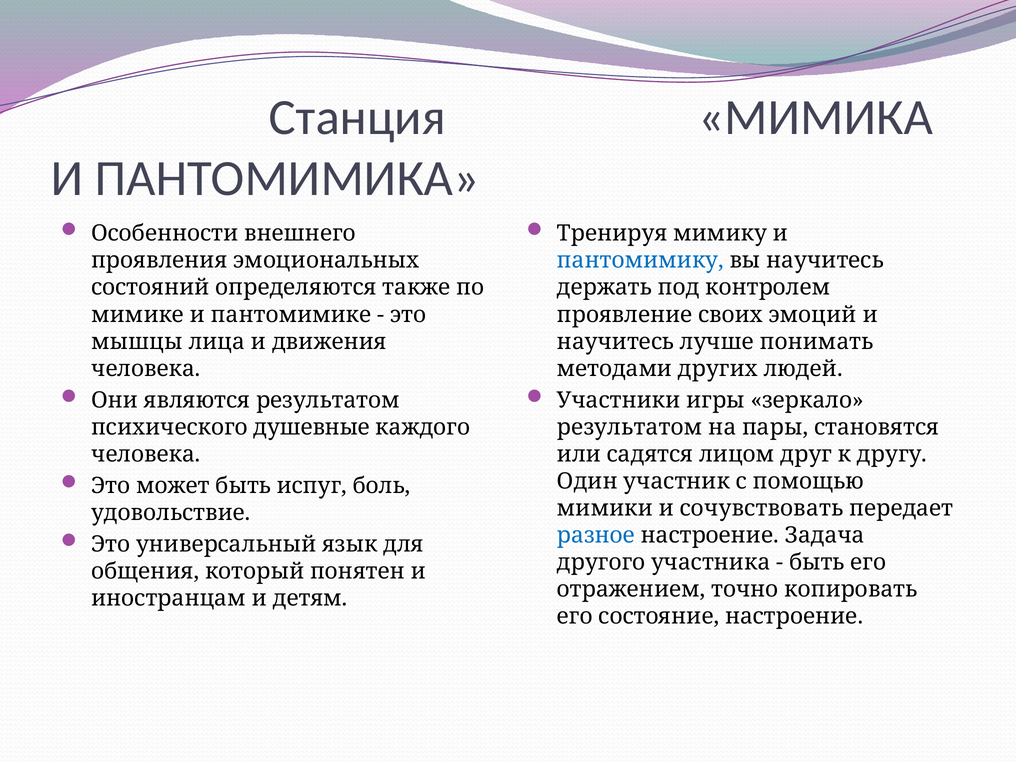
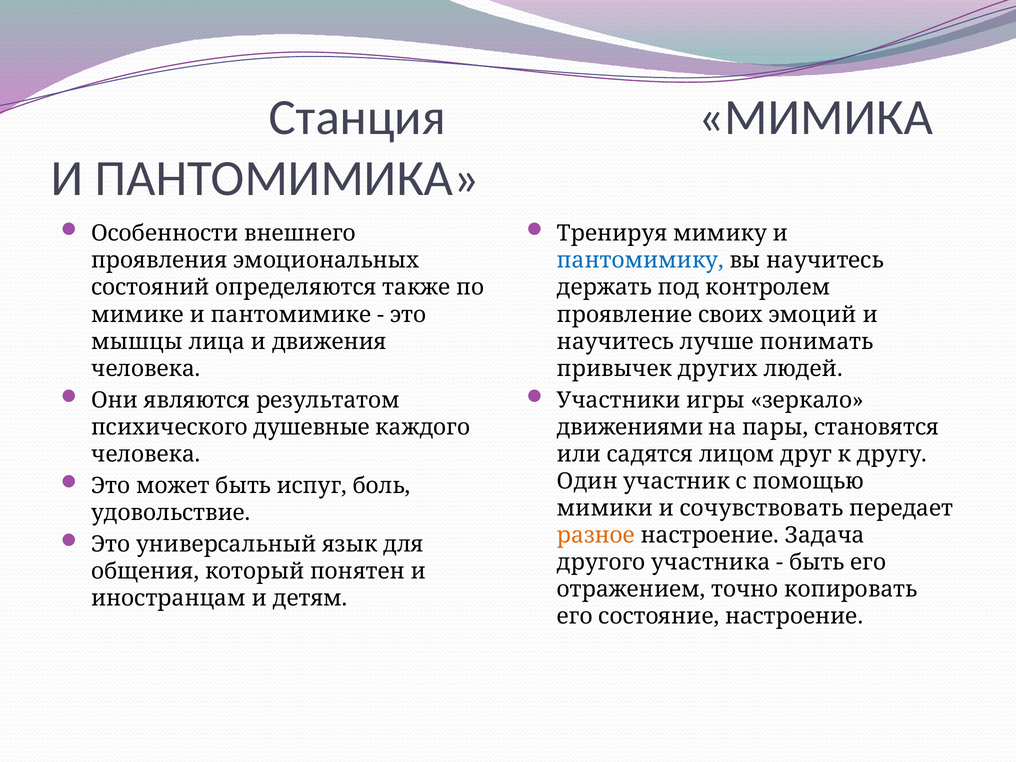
методами: методами -> привычек
результатом at (630, 427): результатом -> движениями
разное colour: blue -> orange
